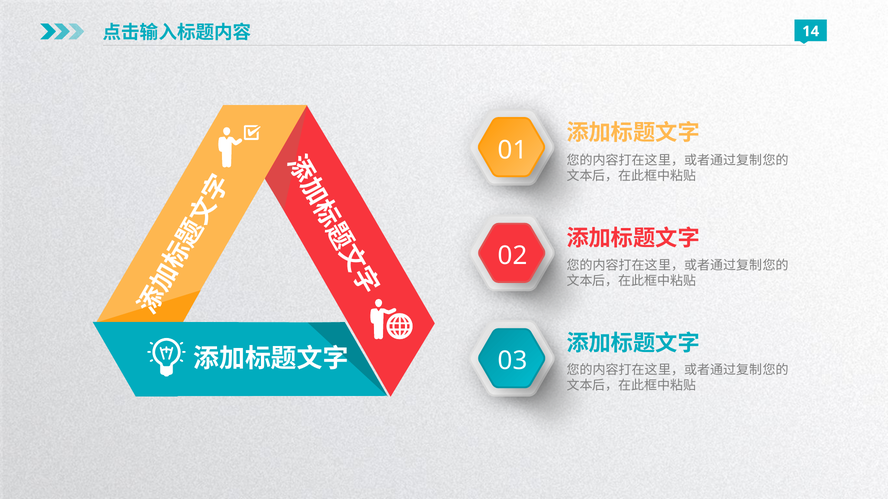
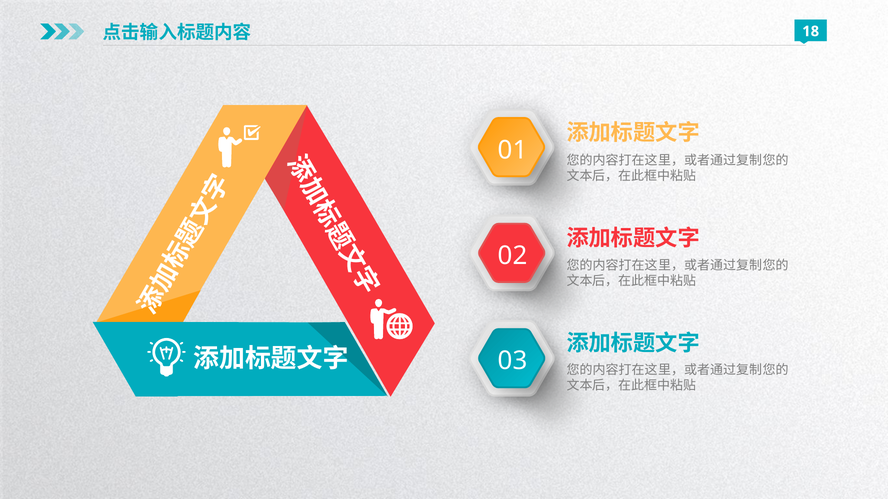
14: 14 -> 18
